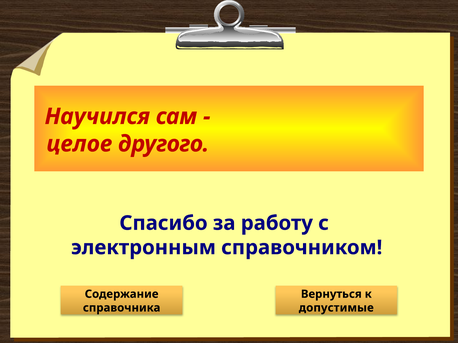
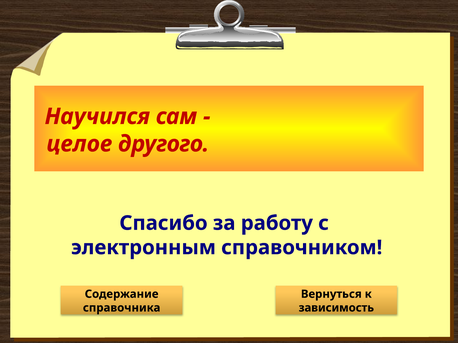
допустимые: допустимые -> зависимость
